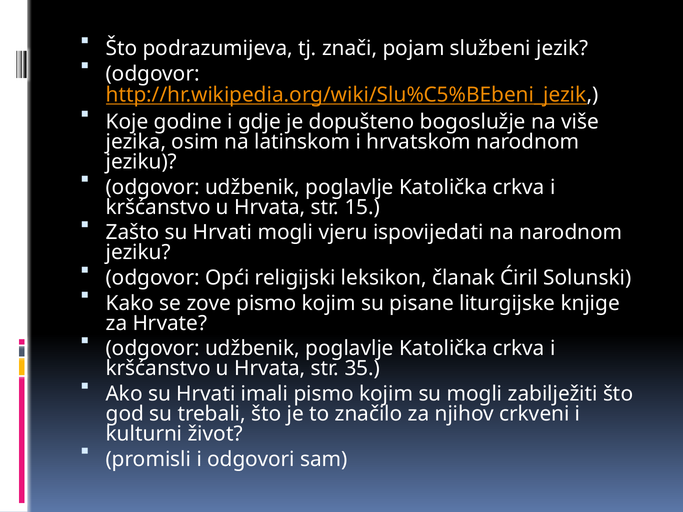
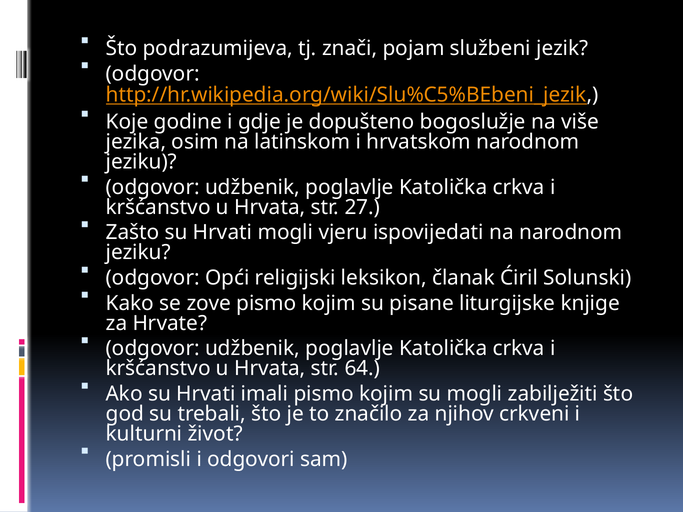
15: 15 -> 27
35: 35 -> 64
